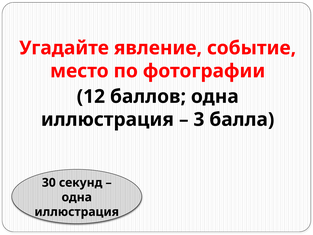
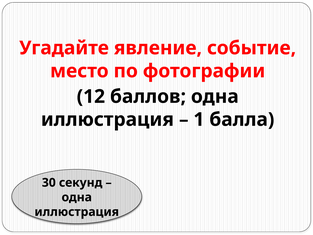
3: 3 -> 1
